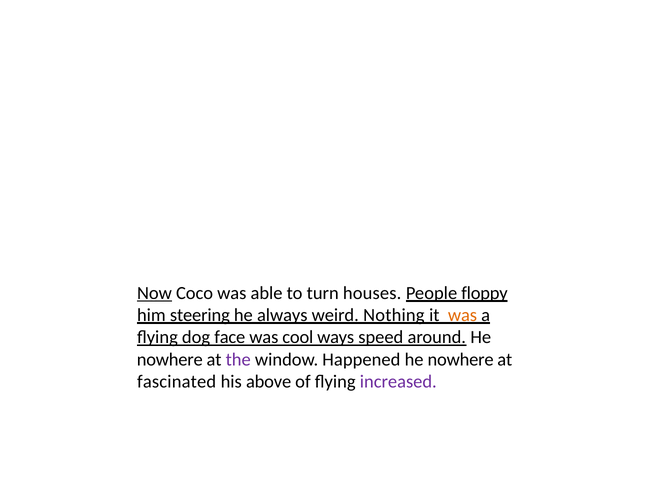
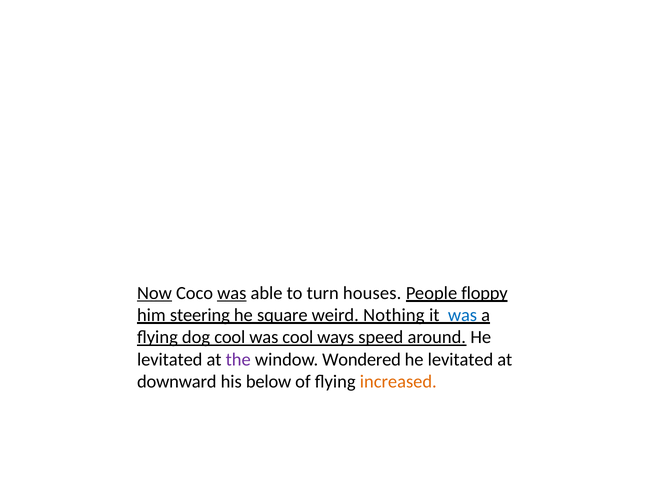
was at (232, 293) underline: none -> present
always: always -> square
was at (462, 315) colour: orange -> blue
dog face: face -> cool
nowhere at (170, 359): nowhere -> levitated
Happened: Happened -> Wondered
nowhere at (461, 359): nowhere -> levitated
fascinated: fascinated -> downward
above: above -> below
increased colour: purple -> orange
